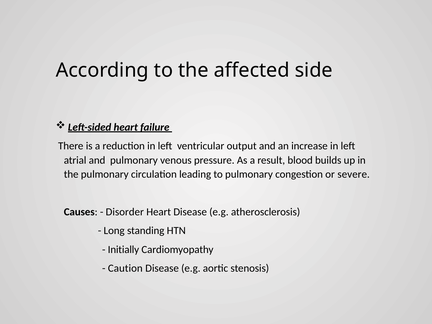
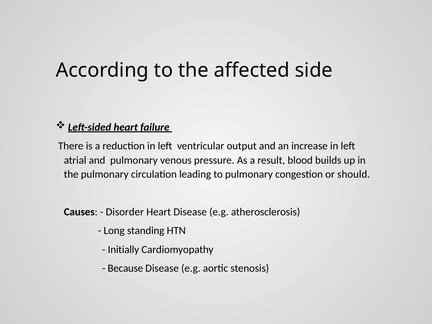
severe: severe -> should
Caution: Caution -> Because
